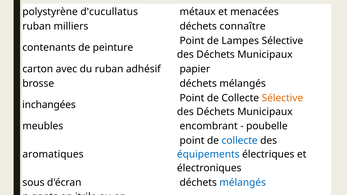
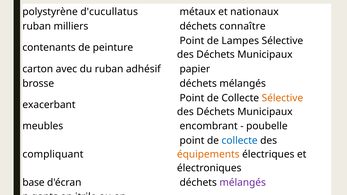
menacées: menacées -> nationaux
inchangées: inchangées -> exacerbant
aromatiques: aromatiques -> compliquant
équipements colour: blue -> orange
sous: sous -> base
mélangés at (243, 183) colour: blue -> purple
